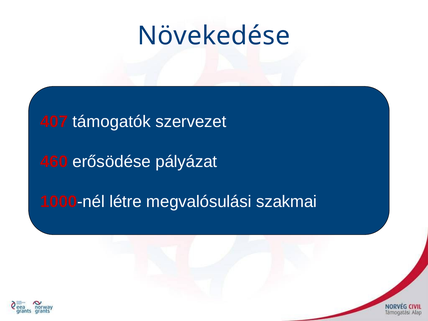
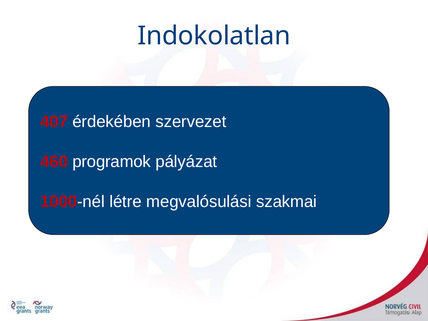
Növekedése: Növekedése -> Indokolatlan
támogatók: támogatók -> érdekében
erősödése: erősödése -> programok
